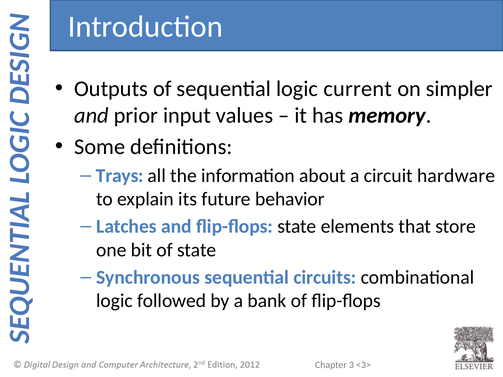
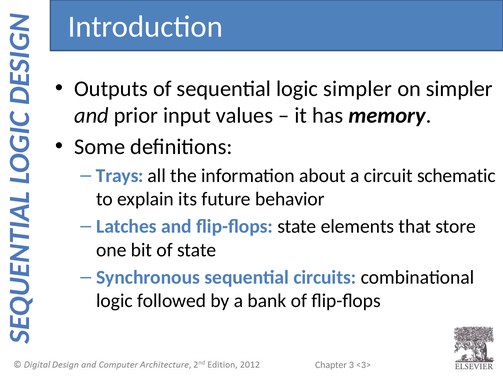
logic current: current -> simpler
hardware: hardware -> schematic
